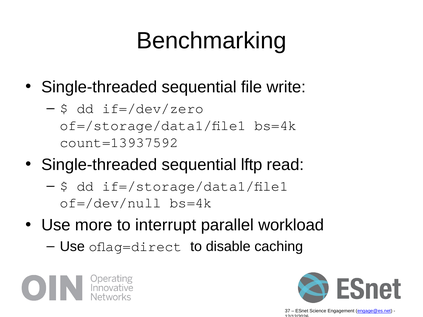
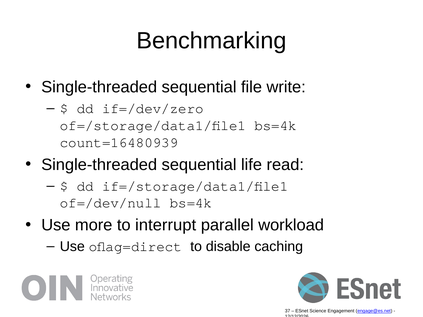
count=13937592: count=13937592 -> count=16480939
lftp: lftp -> life
